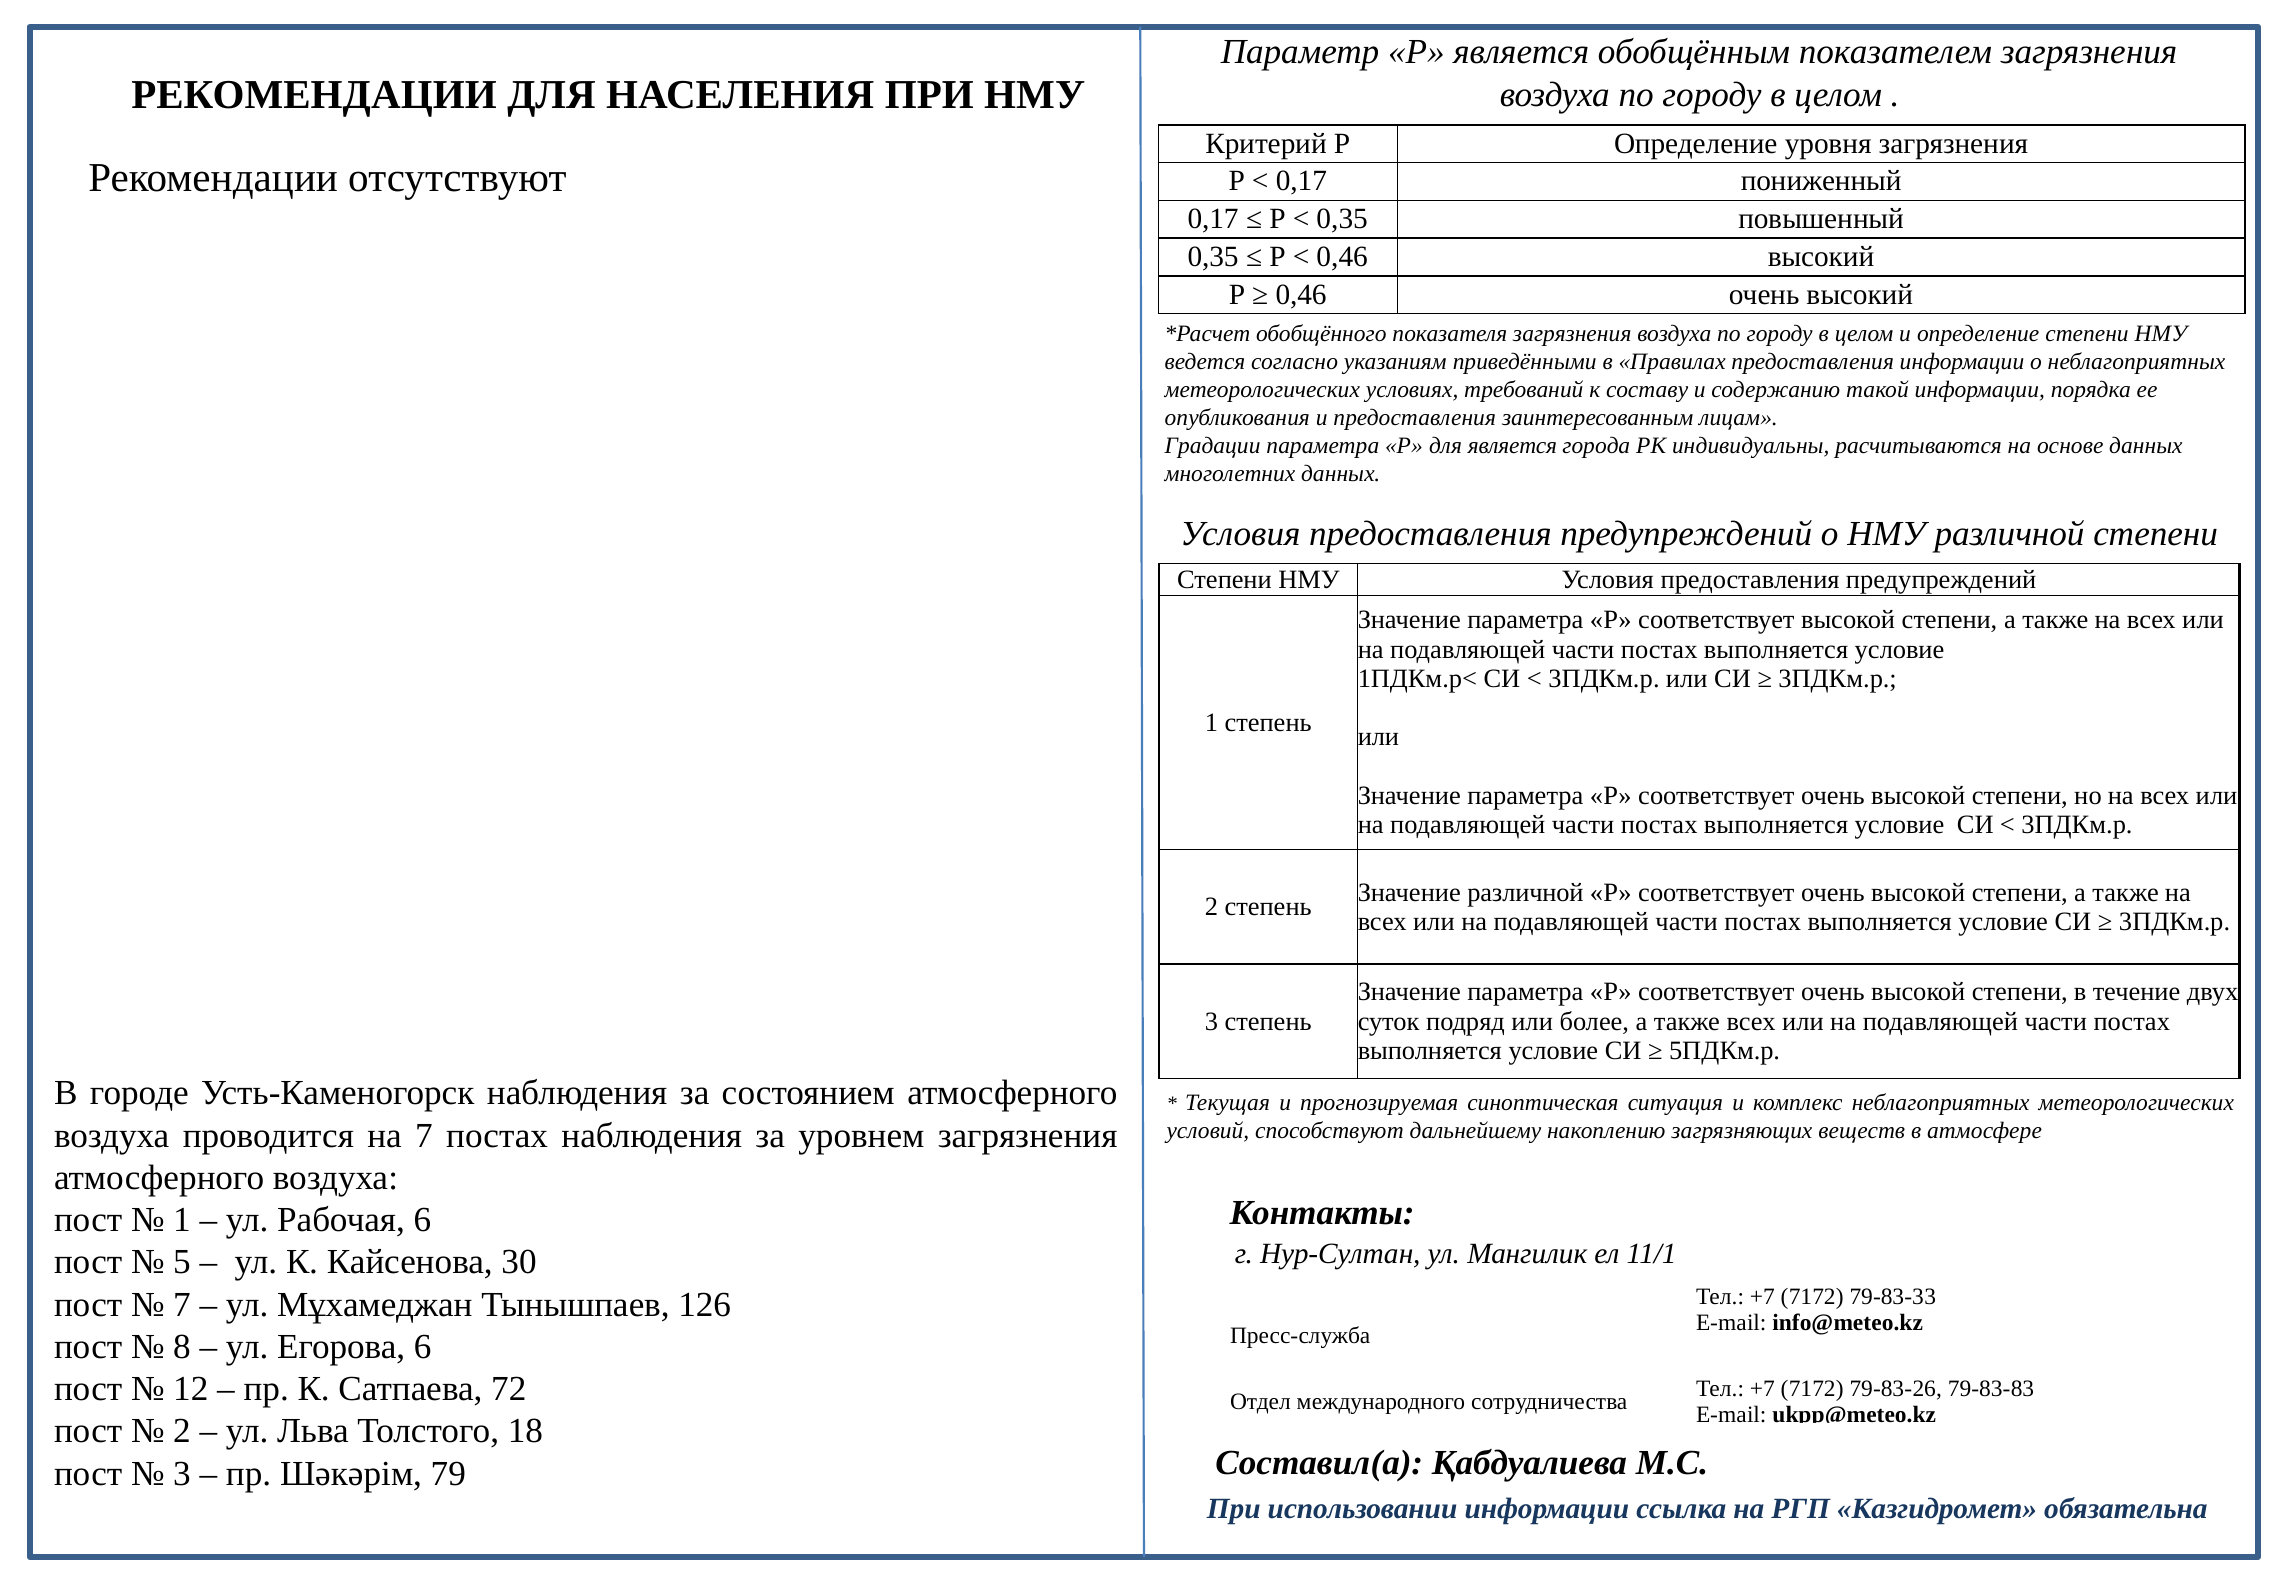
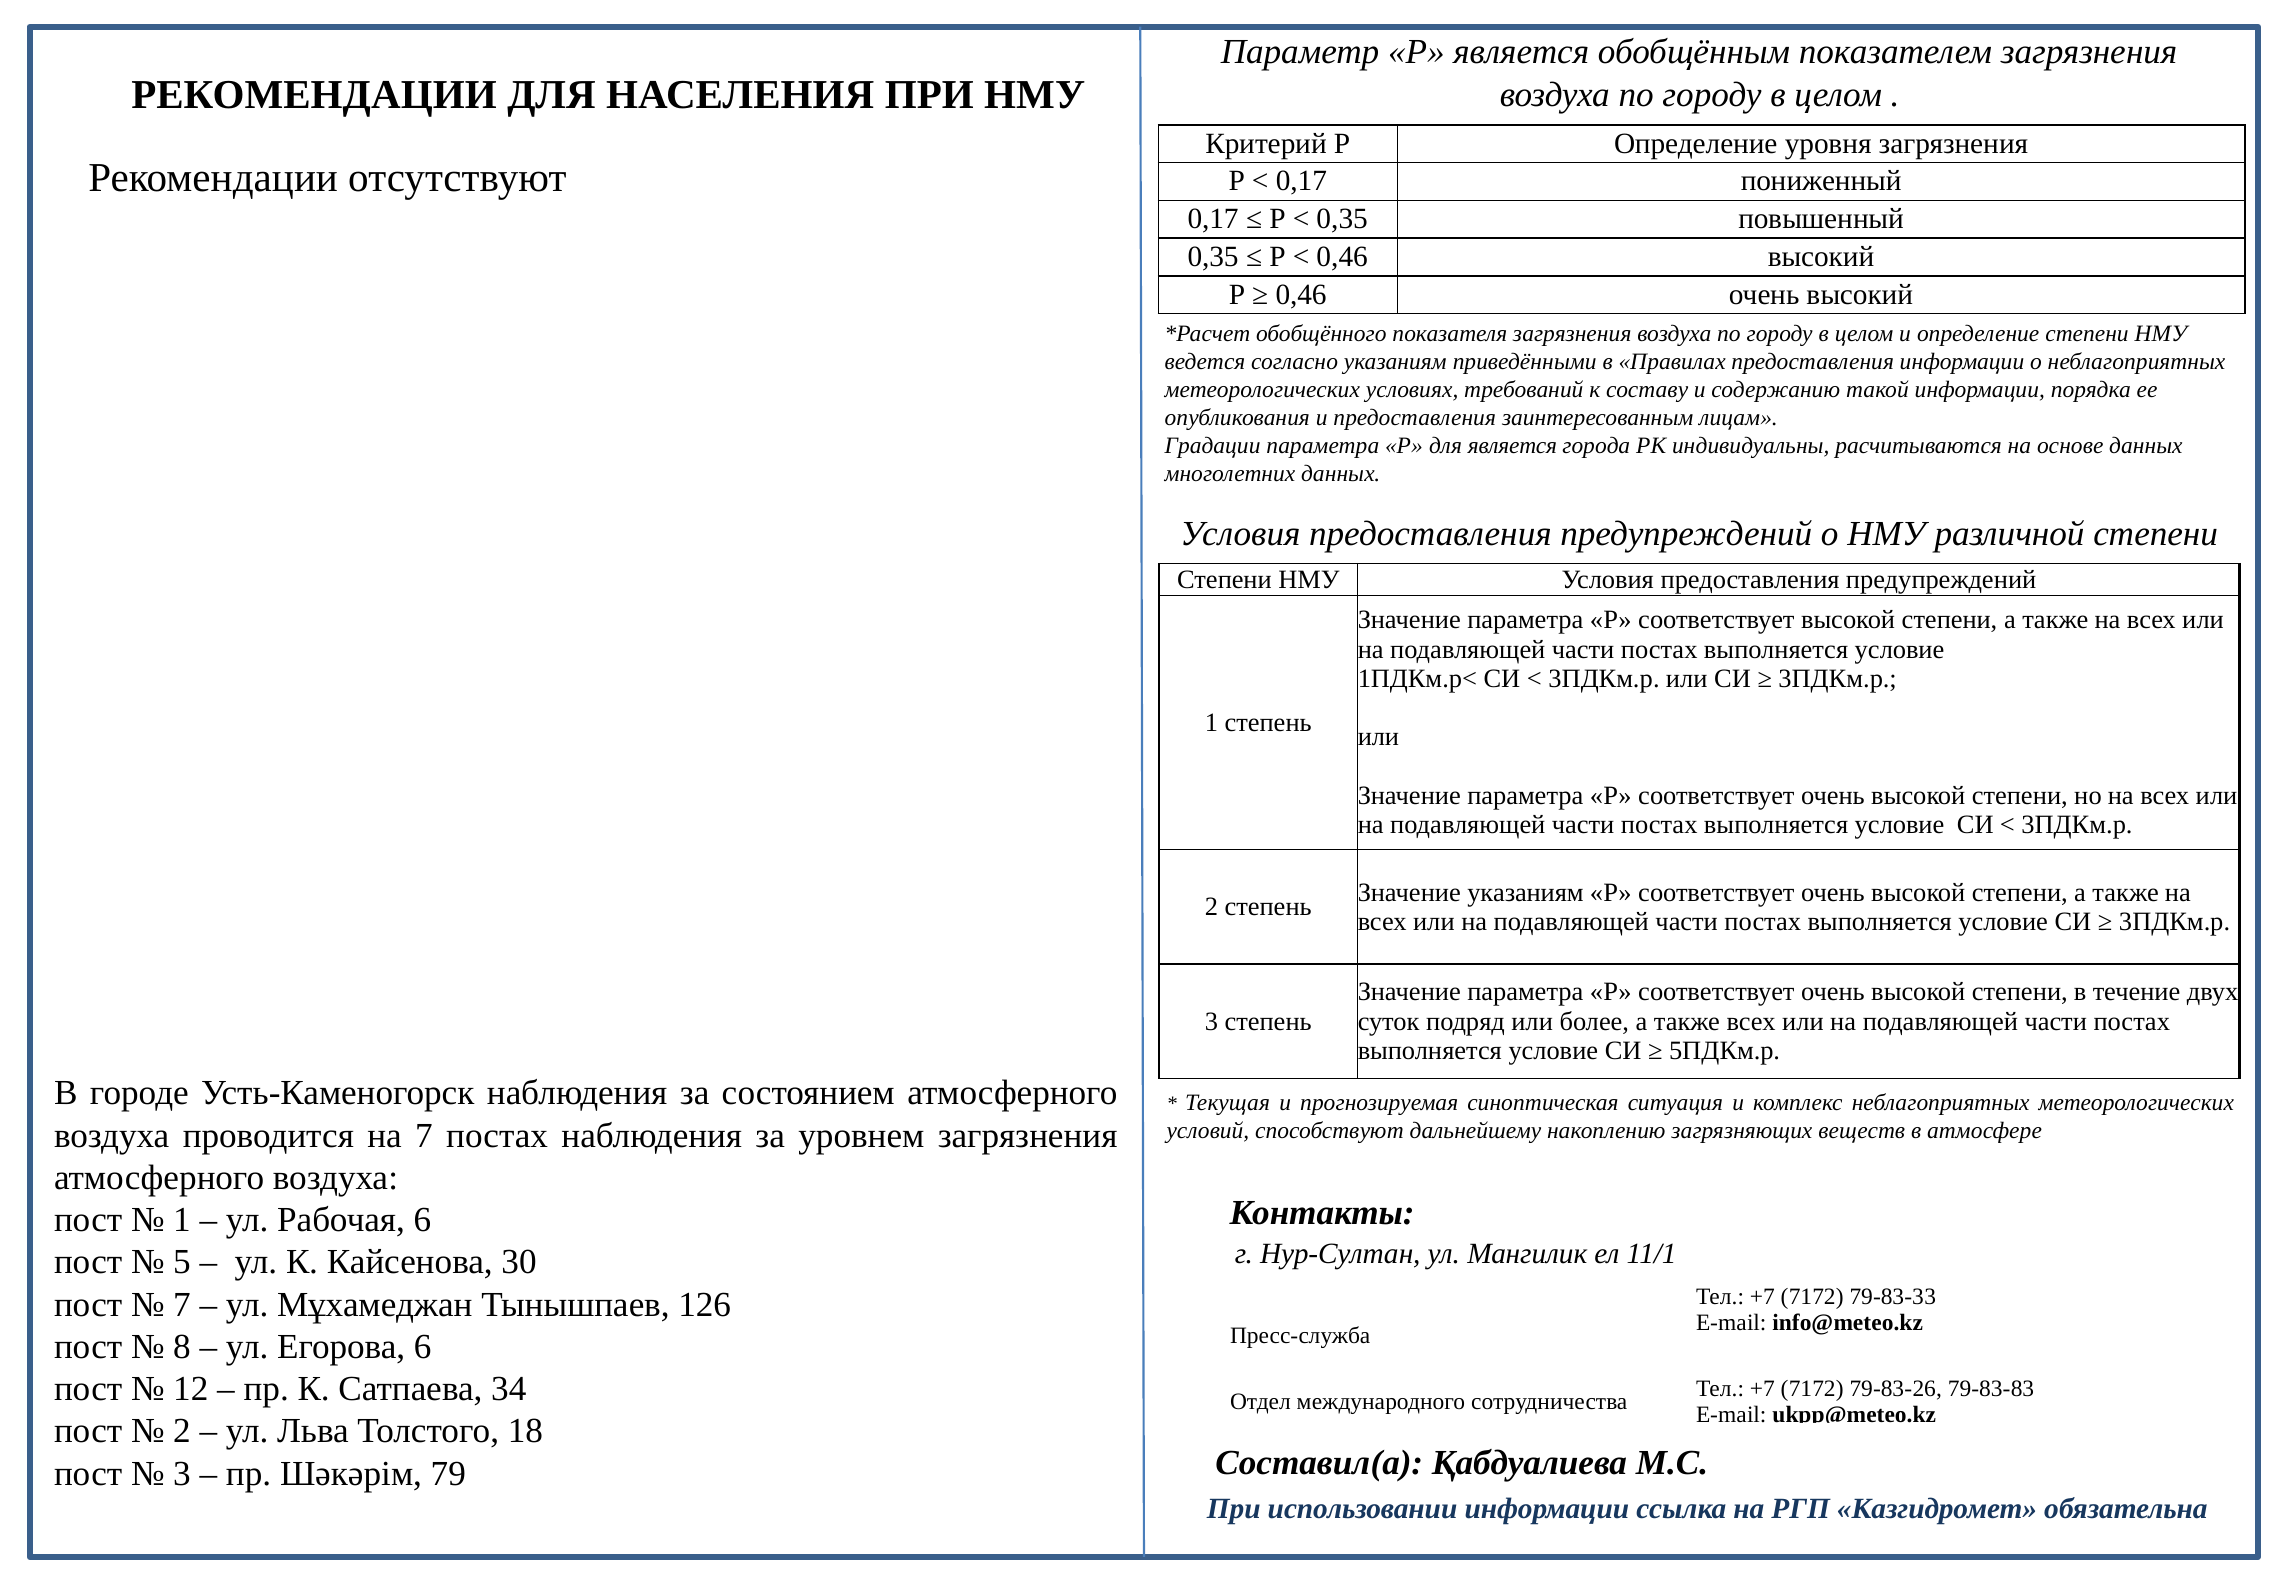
Значение различной: различной -> указаниям
72: 72 -> 34
